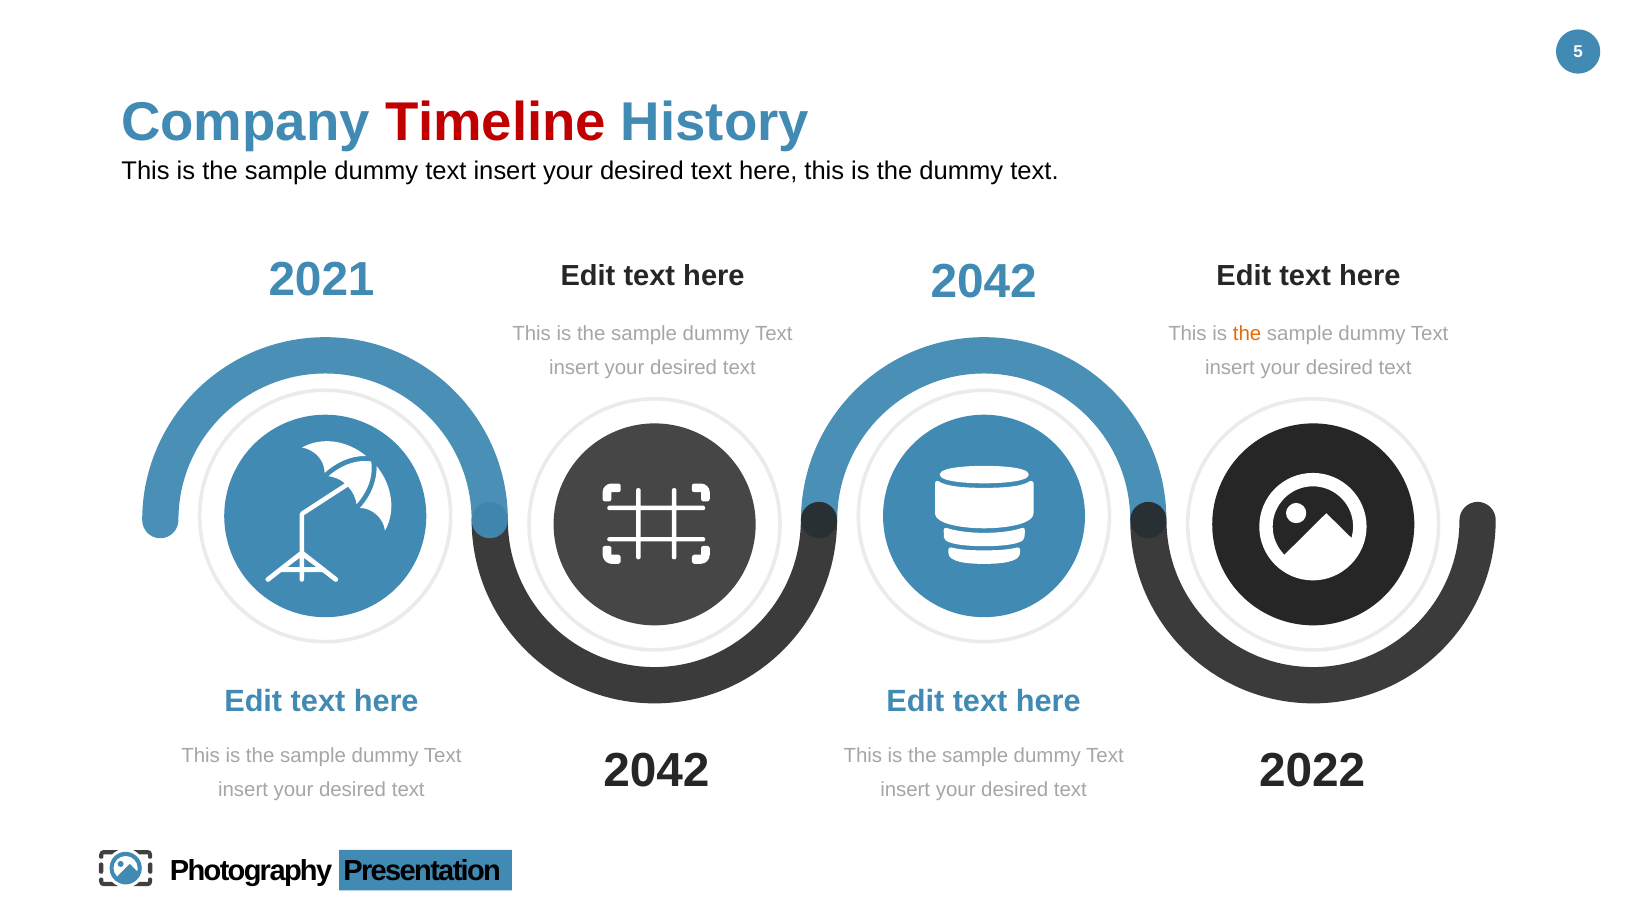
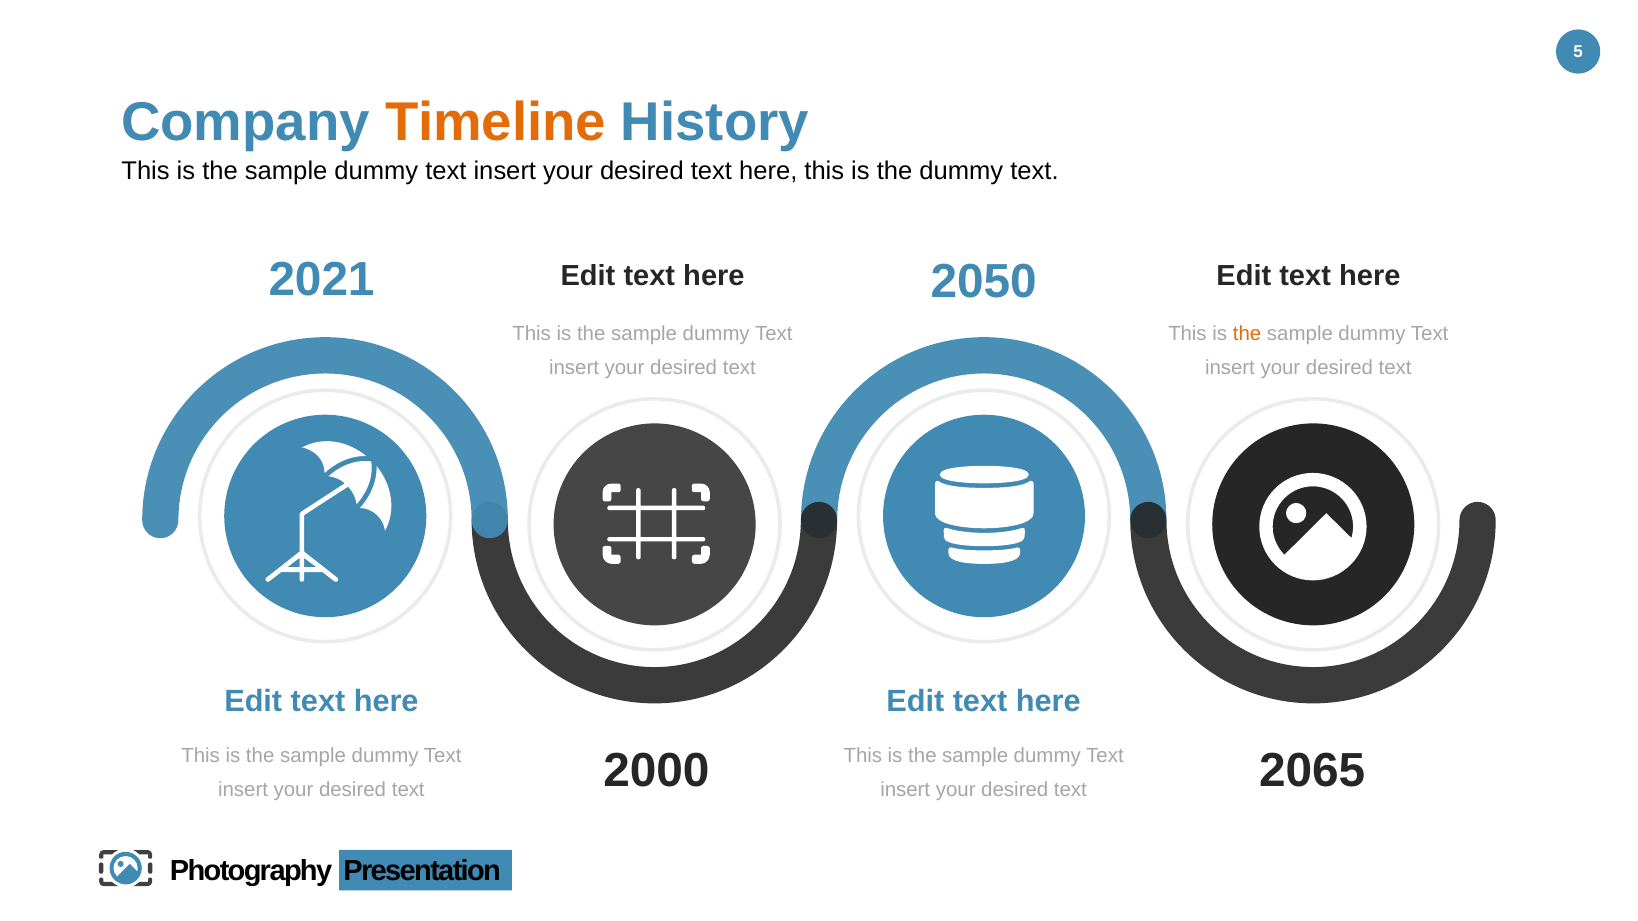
Timeline colour: red -> orange
2042 at (984, 282): 2042 -> 2050
2042 at (656, 771): 2042 -> 2000
2022: 2022 -> 2065
